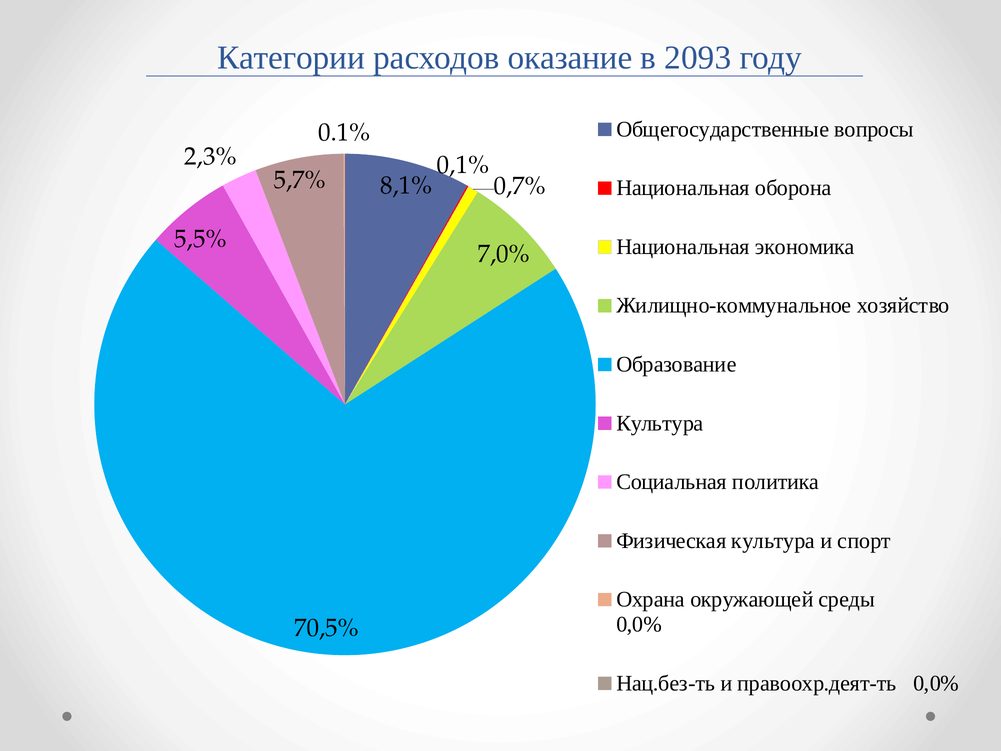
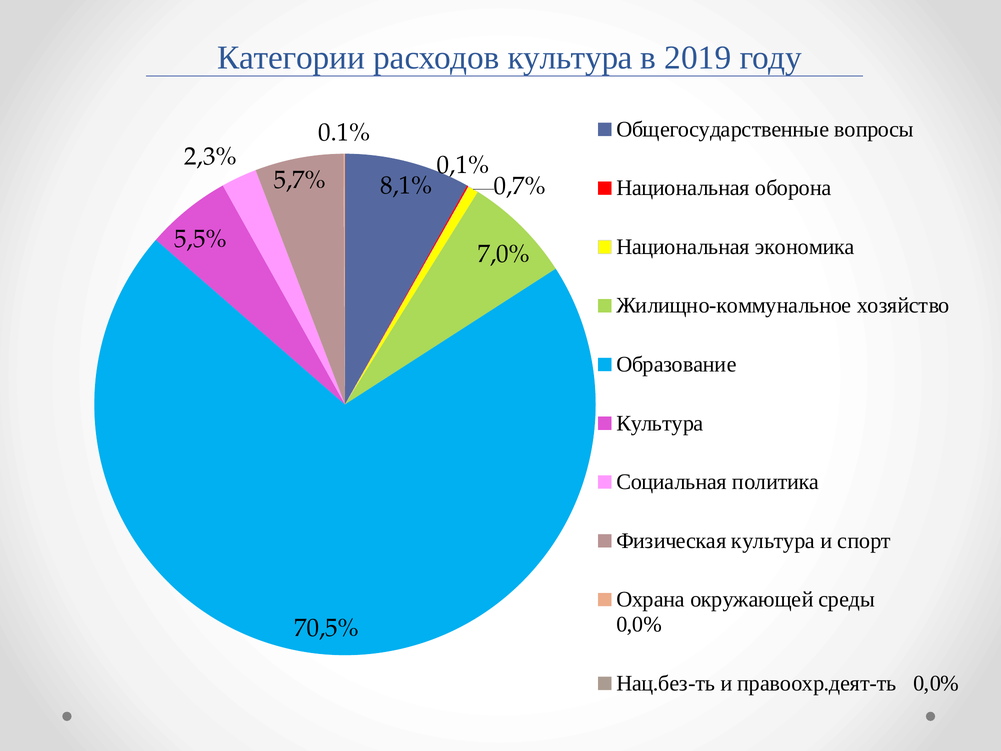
расходов оказание: оказание -> культура
2093: 2093 -> 2019
